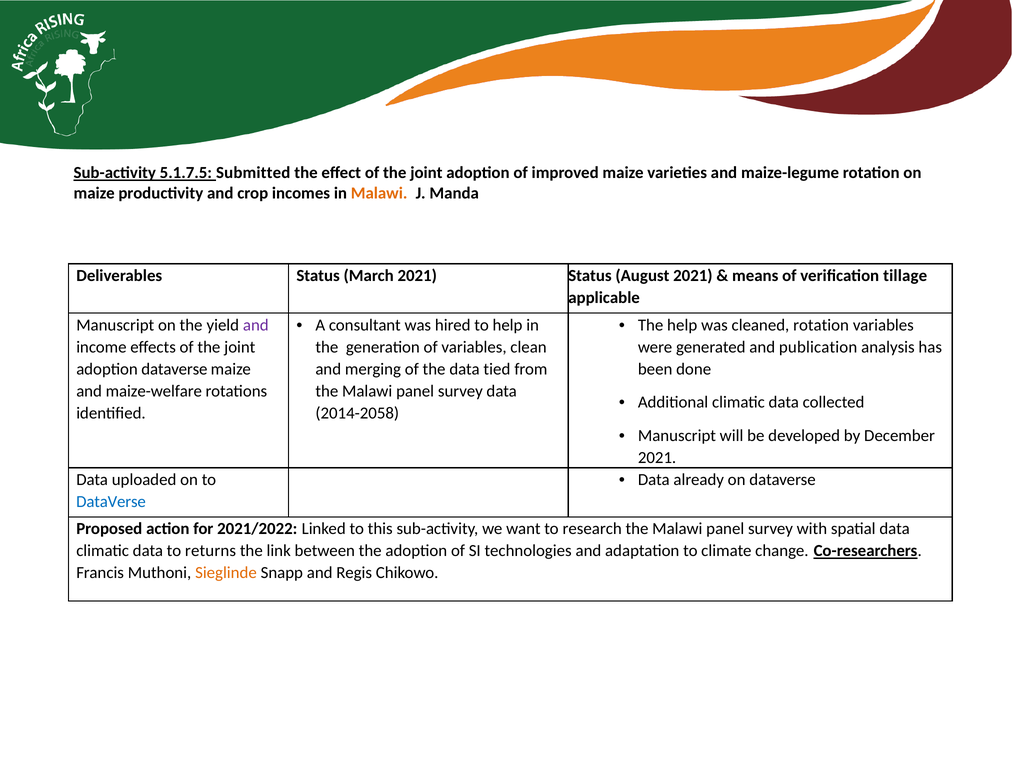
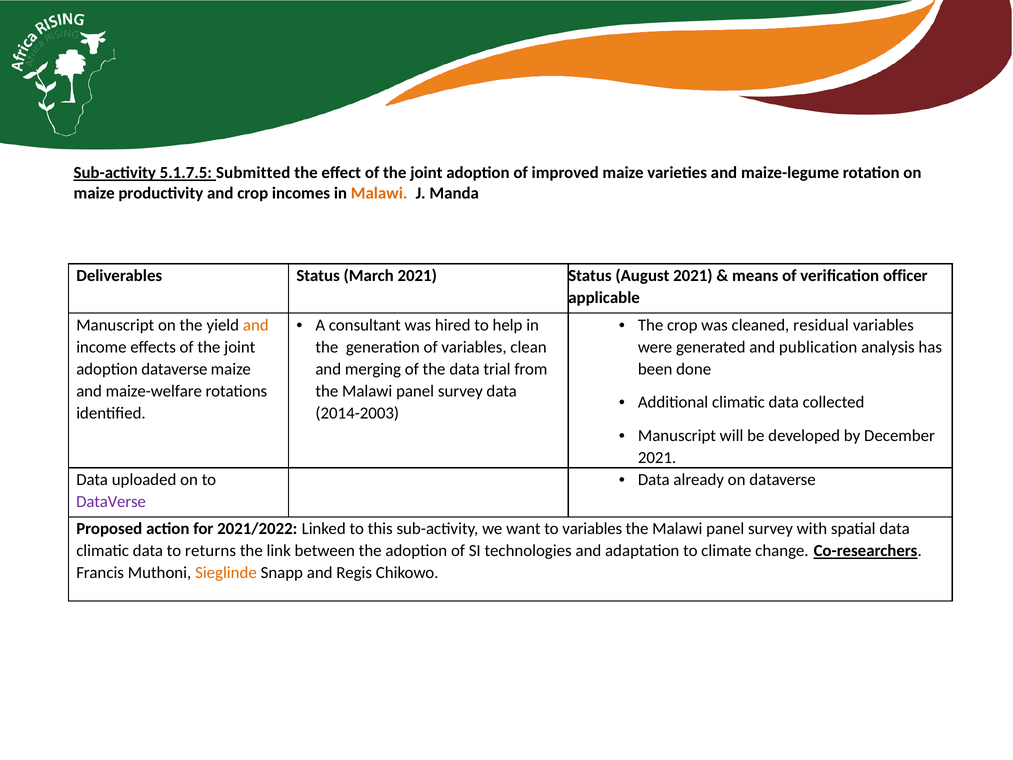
tillage: tillage -> officer
The help: help -> crop
cleaned rotation: rotation -> residual
and at (256, 325) colour: purple -> orange
tied: tied -> trial
2014-2058: 2014-2058 -> 2014-2003
DataVerse at (111, 501) colour: blue -> purple
to research: research -> variables
